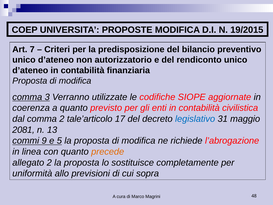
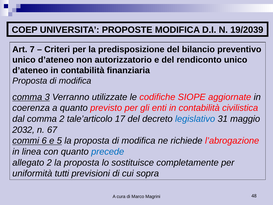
19/2015: 19/2015 -> 19/2039
2081: 2081 -> 2032
13: 13 -> 67
9: 9 -> 6
precede colour: orange -> blue
allo: allo -> tutti
